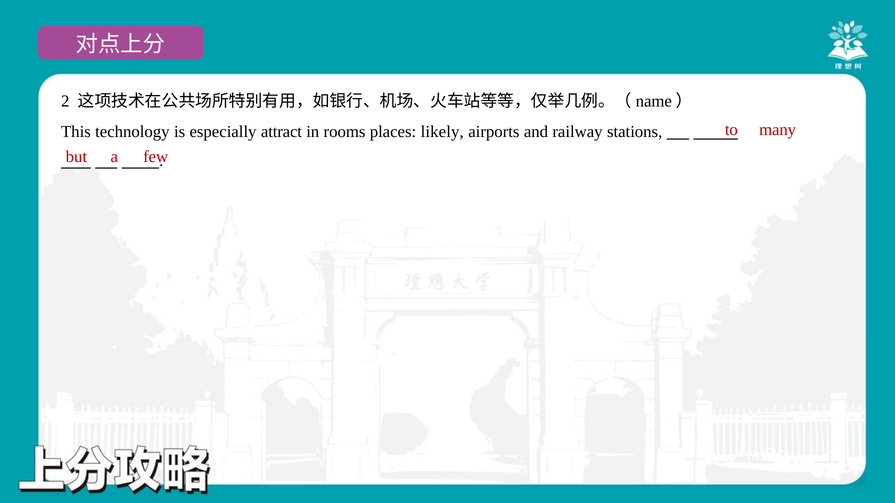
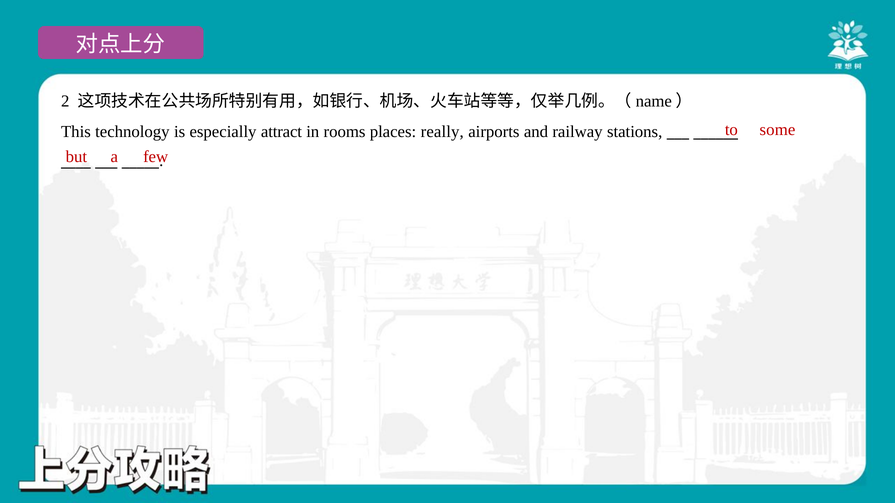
many: many -> some
likely: likely -> really
